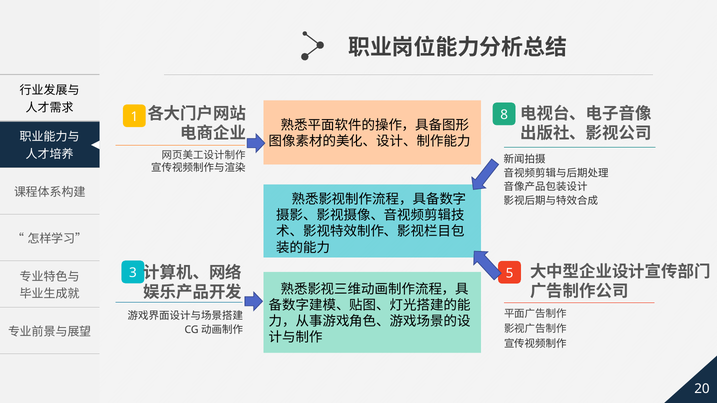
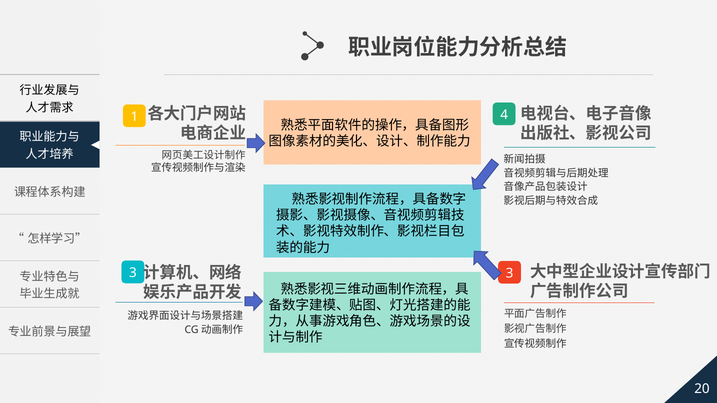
8: 8 -> 4
3 5: 5 -> 3
